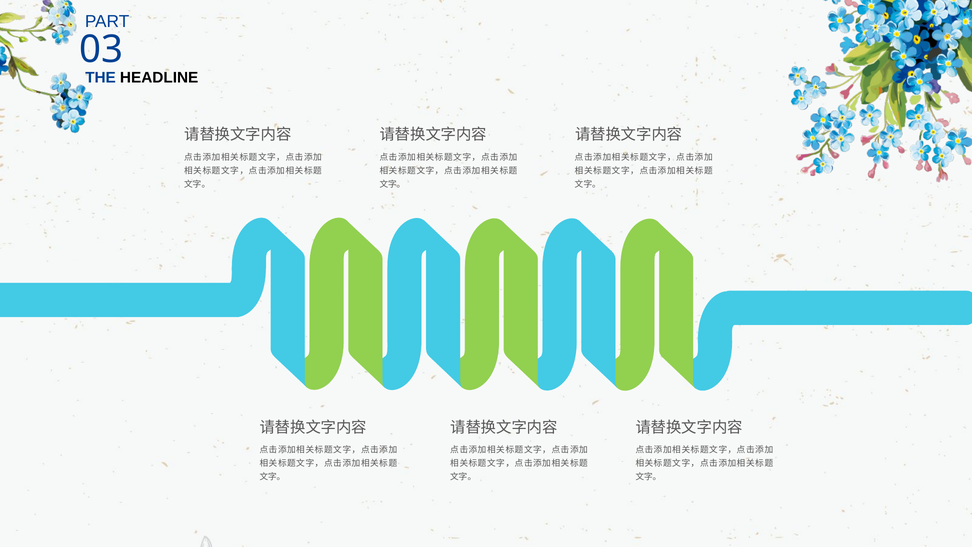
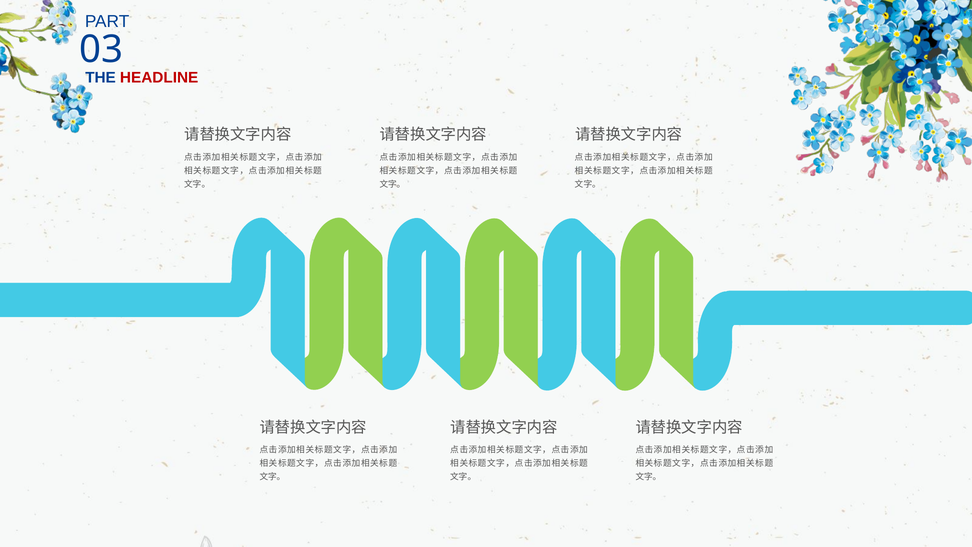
HEADLINE colour: black -> red
